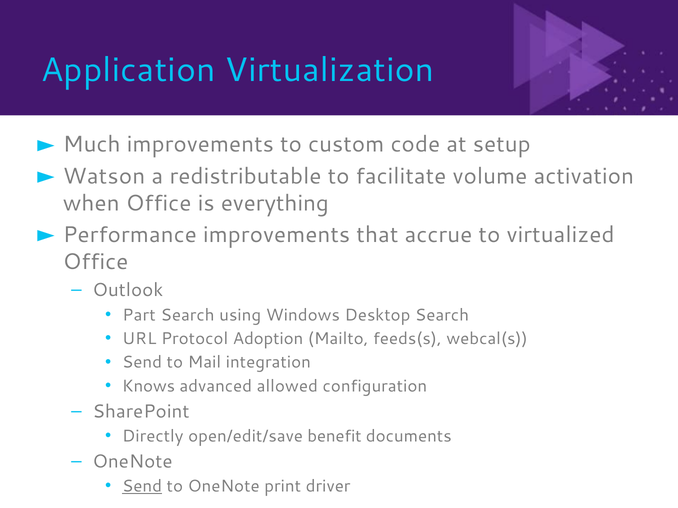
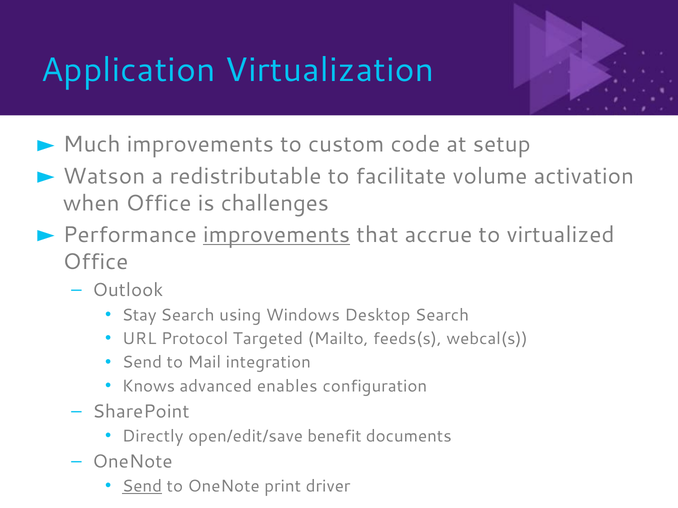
everything: everything -> challenges
improvements at (277, 235) underline: none -> present
Part: Part -> Stay
Adoption: Adoption -> Targeted
allowed: allowed -> enables
